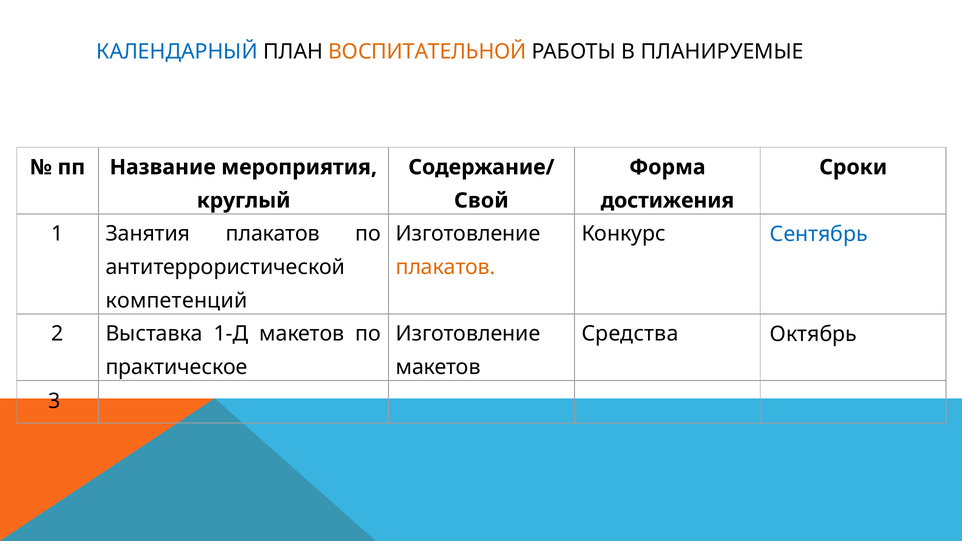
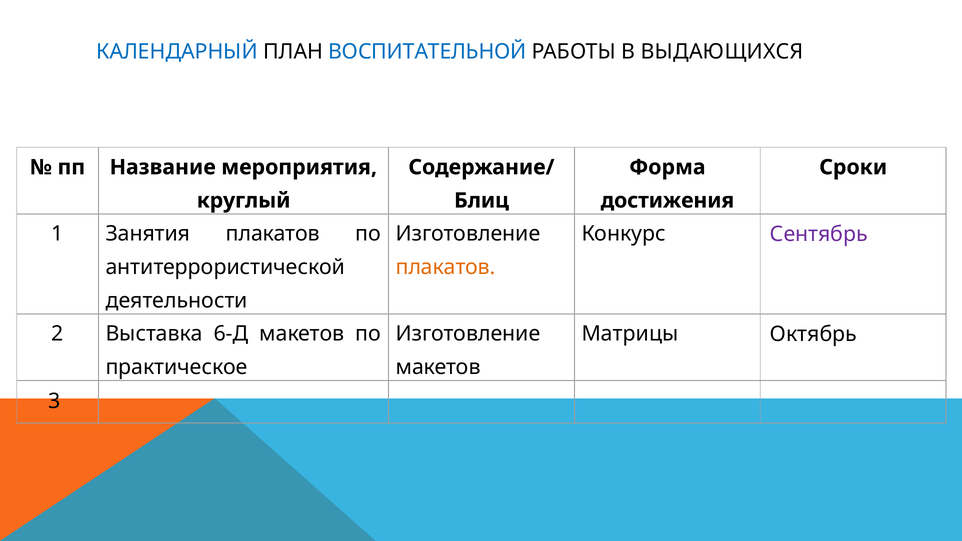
ВОСПИТАТЕЛЬНОЙ colour: orange -> blue
ПЛАНИРУЕМЫЕ: ПЛАНИРУЕМЫЕ -> ВЫДАЮЩИХСЯ
Свой: Свой -> Блиц
Сентябрь colour: blue -> purple
компетенций: компетенций -> деятельности
1-Д: 1-Д -> 6-Д
Средства: Средства -> Матрицы
